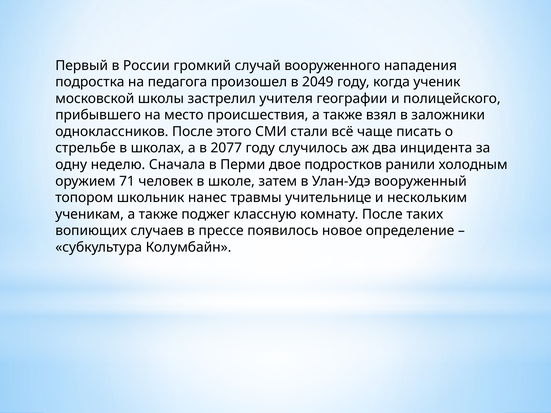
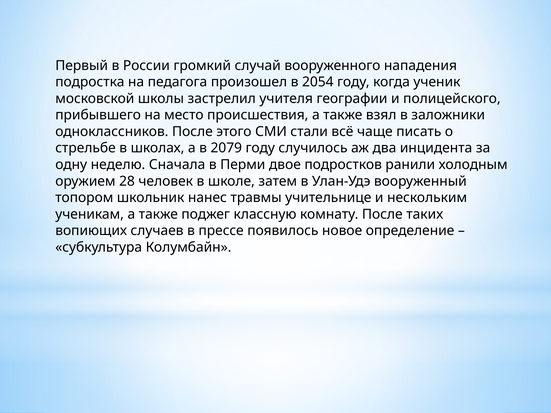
2049: 2049 -> 2054
2077: 2077 -> 2079
71: 71 -> 28
